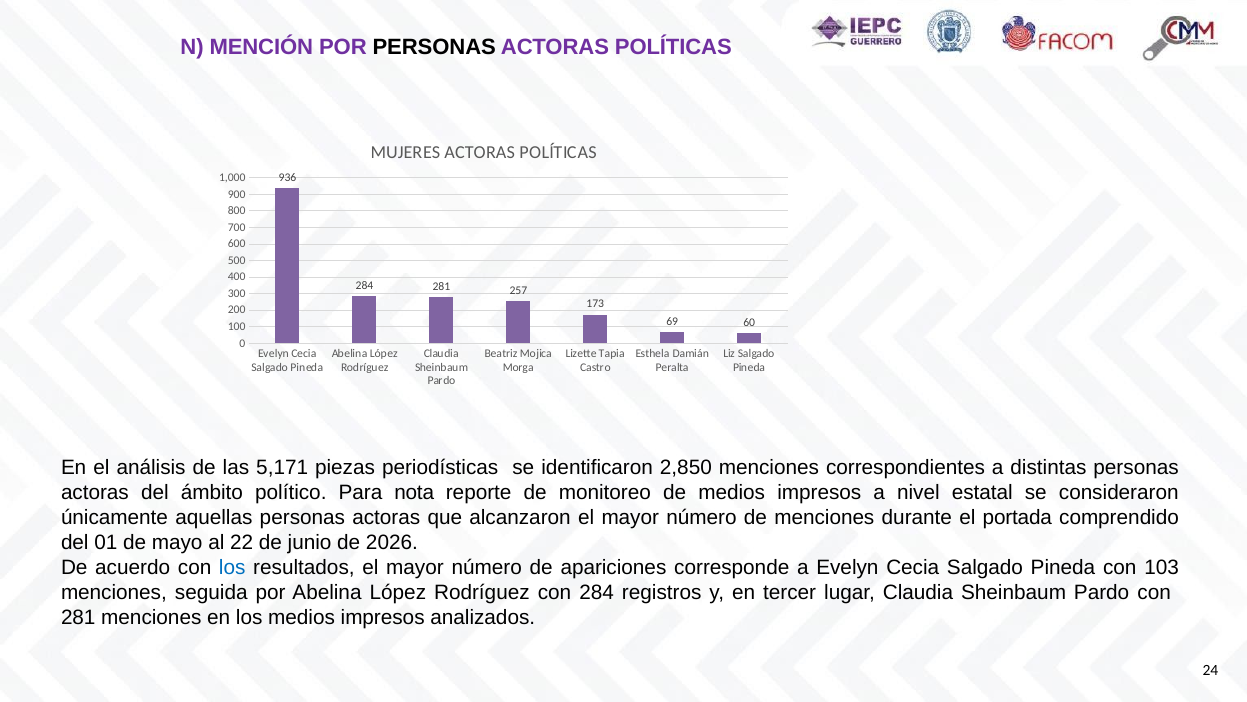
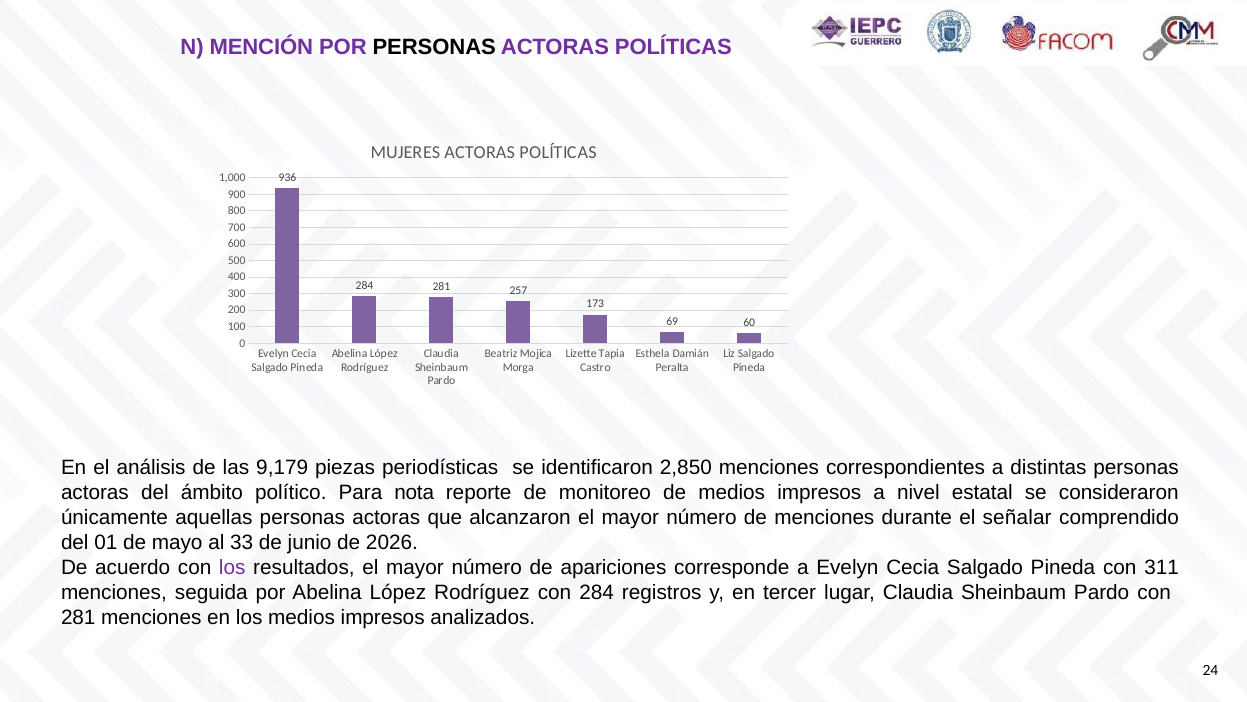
5,171: 5,171 -> 9,179
portada: portada -> señalar
22: 22 -> 33
los at (232, 567) colour: blue -> purple
103: 103 -> 311
